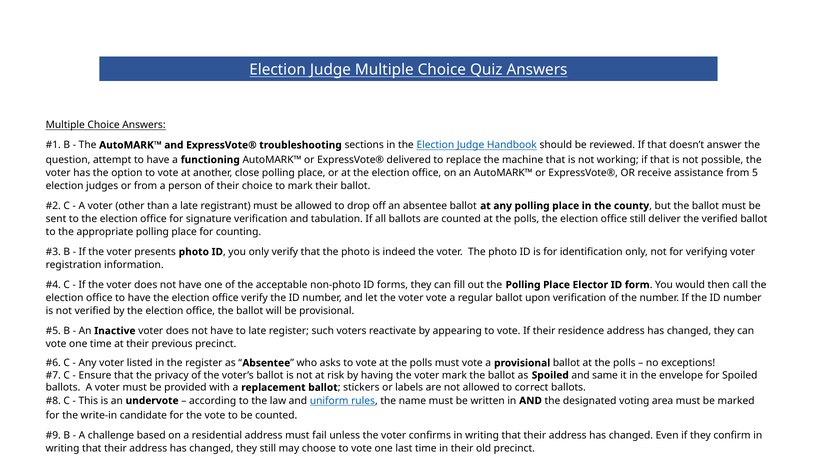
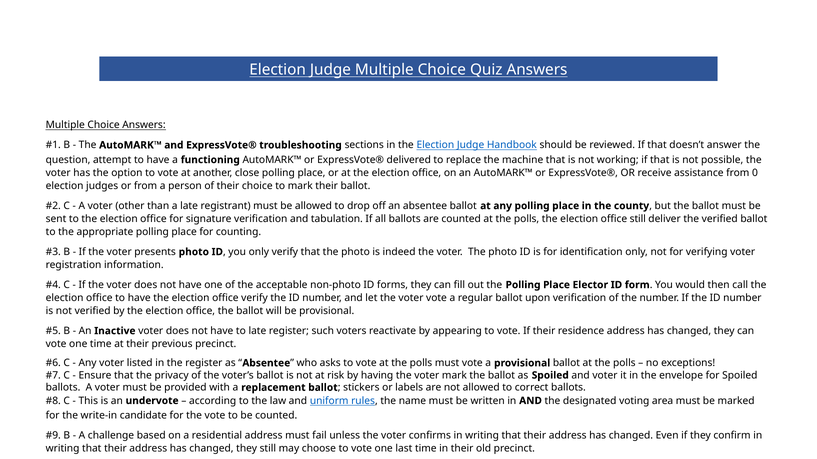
5: 5 -> 0
and same: same -> voter
